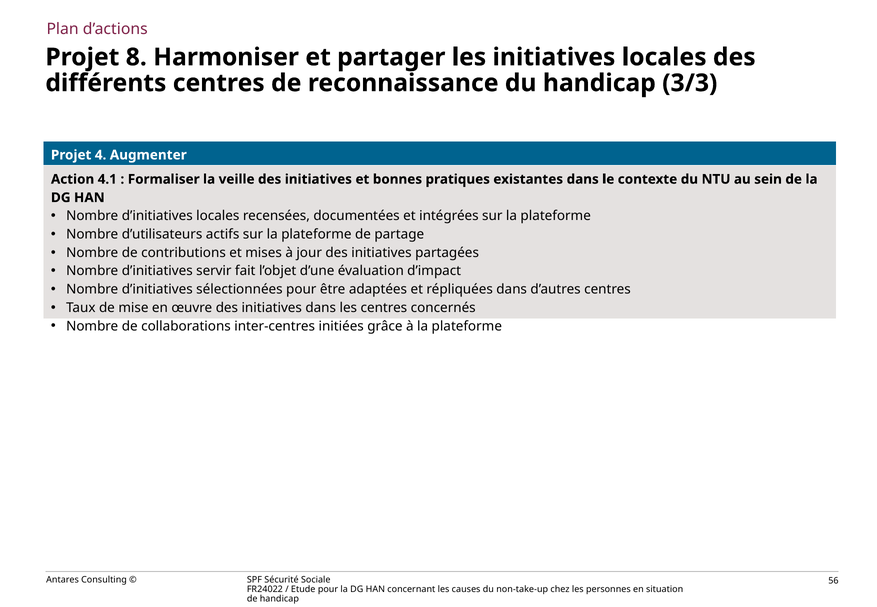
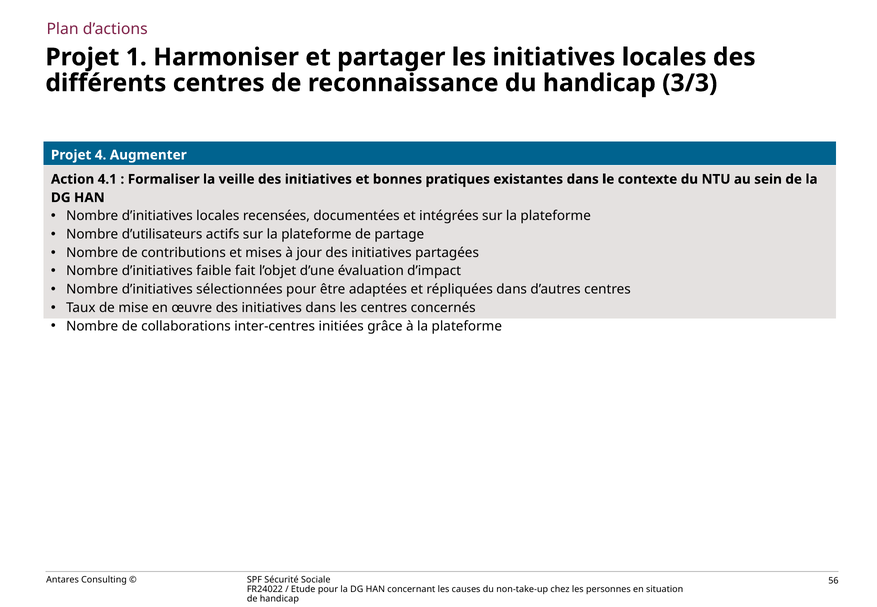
8: 8 -> 1
servir: servir -> faible
